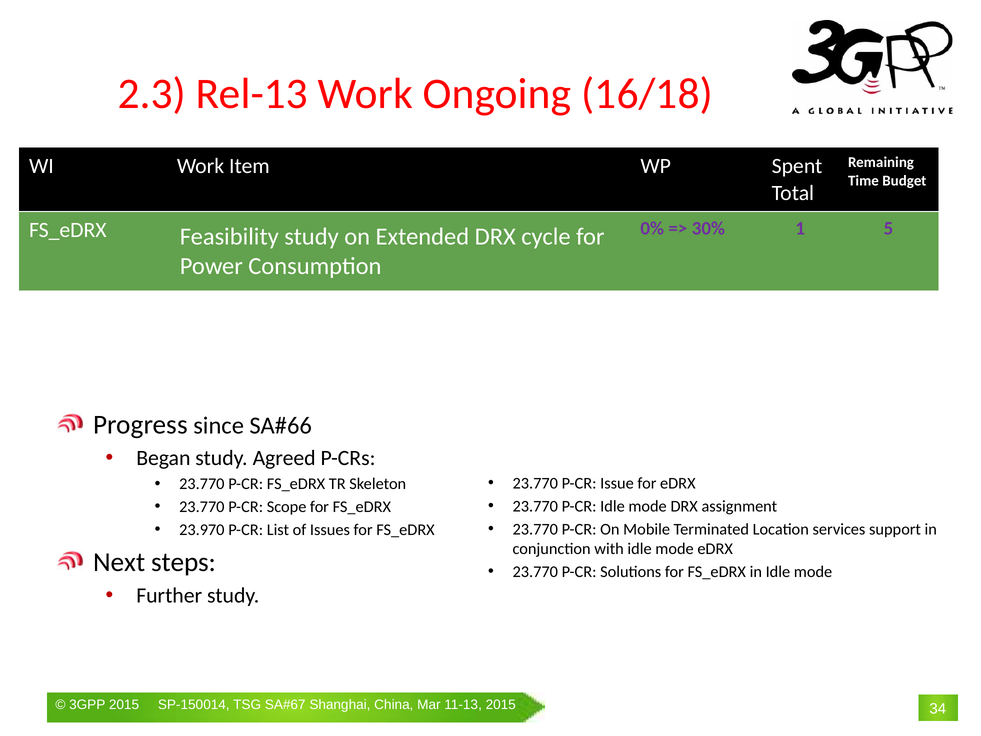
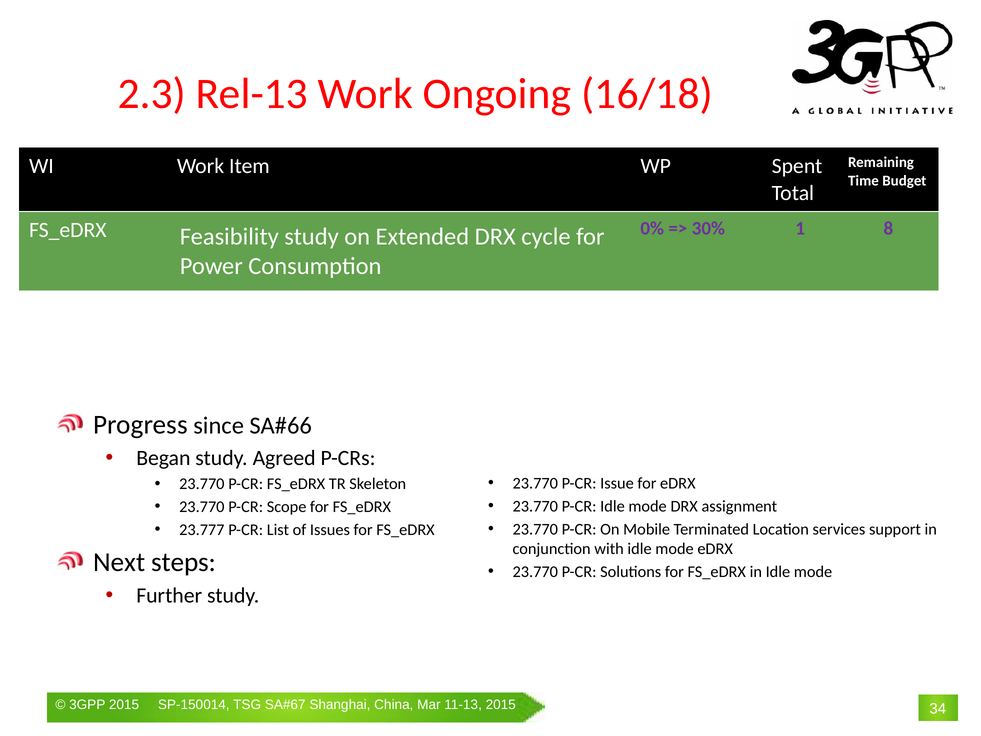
5: 5 -> 8
23.970: 23.970 -> 23.777
